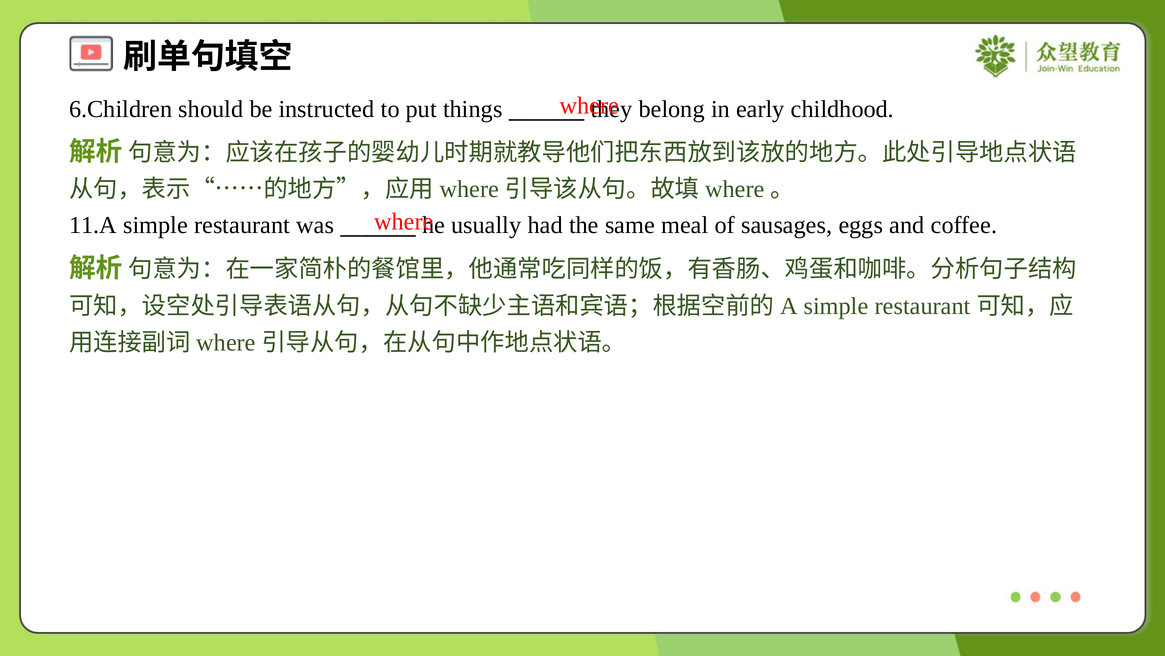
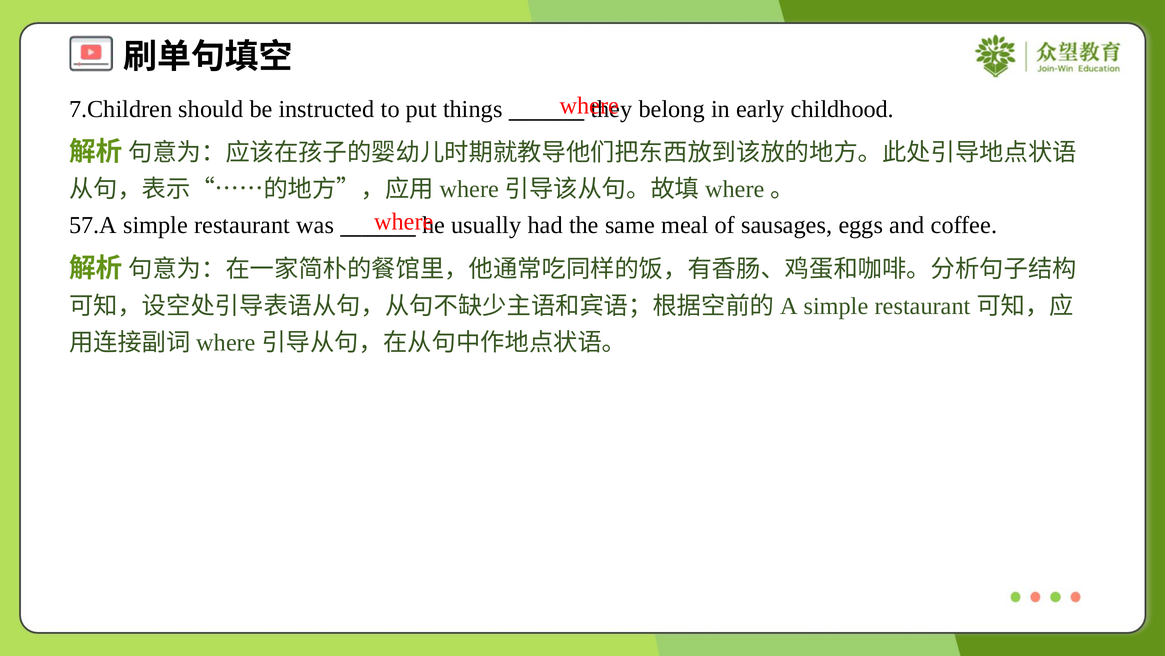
6.Children: 6.Children -> 7.Children
11.A: 11.A -> 57.A
